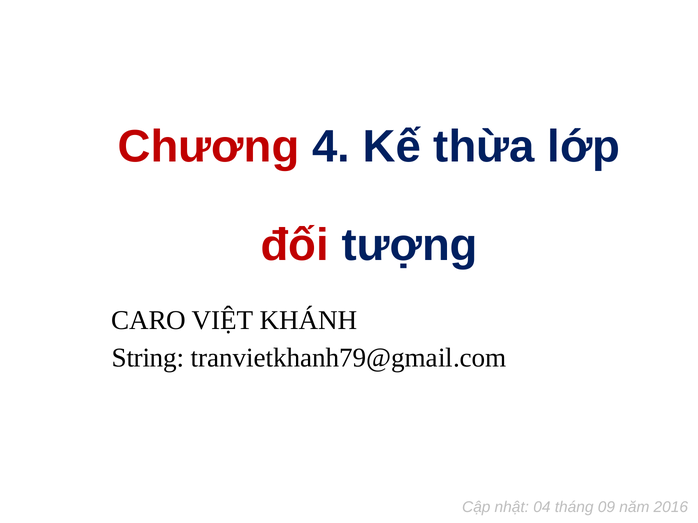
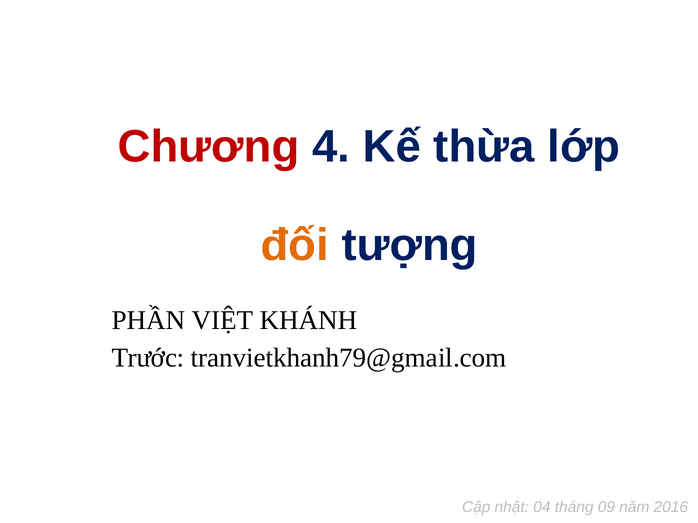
đối colour: red -> orange
CARO: CARO -> PHẦN
String: String -> Trước
